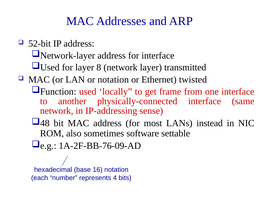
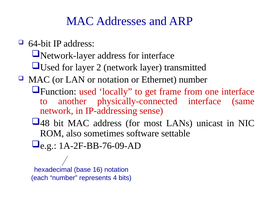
52-bit: 52-bit -> 64-bit
8: 8 -> 2
Ethernet twisted: twisted -> number
instead: instead -> unicast
